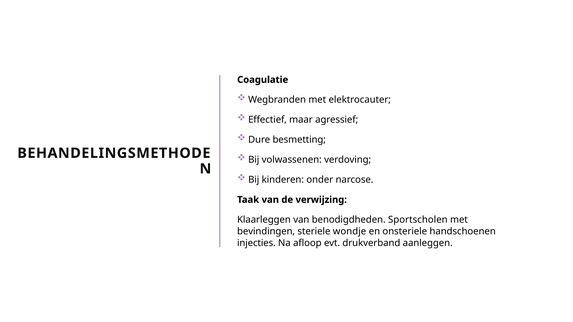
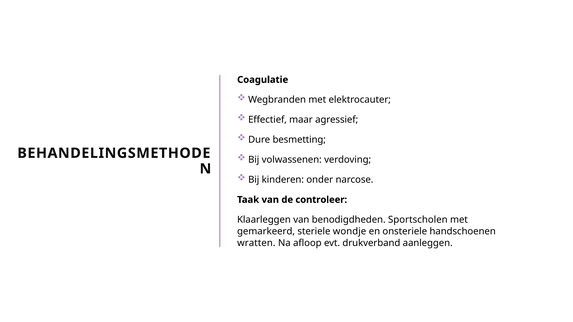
verwijzing: verwijzing -> controleer
bevindingen: bevindingen -> gemarkeerd
injecties: injecties -> wratten
